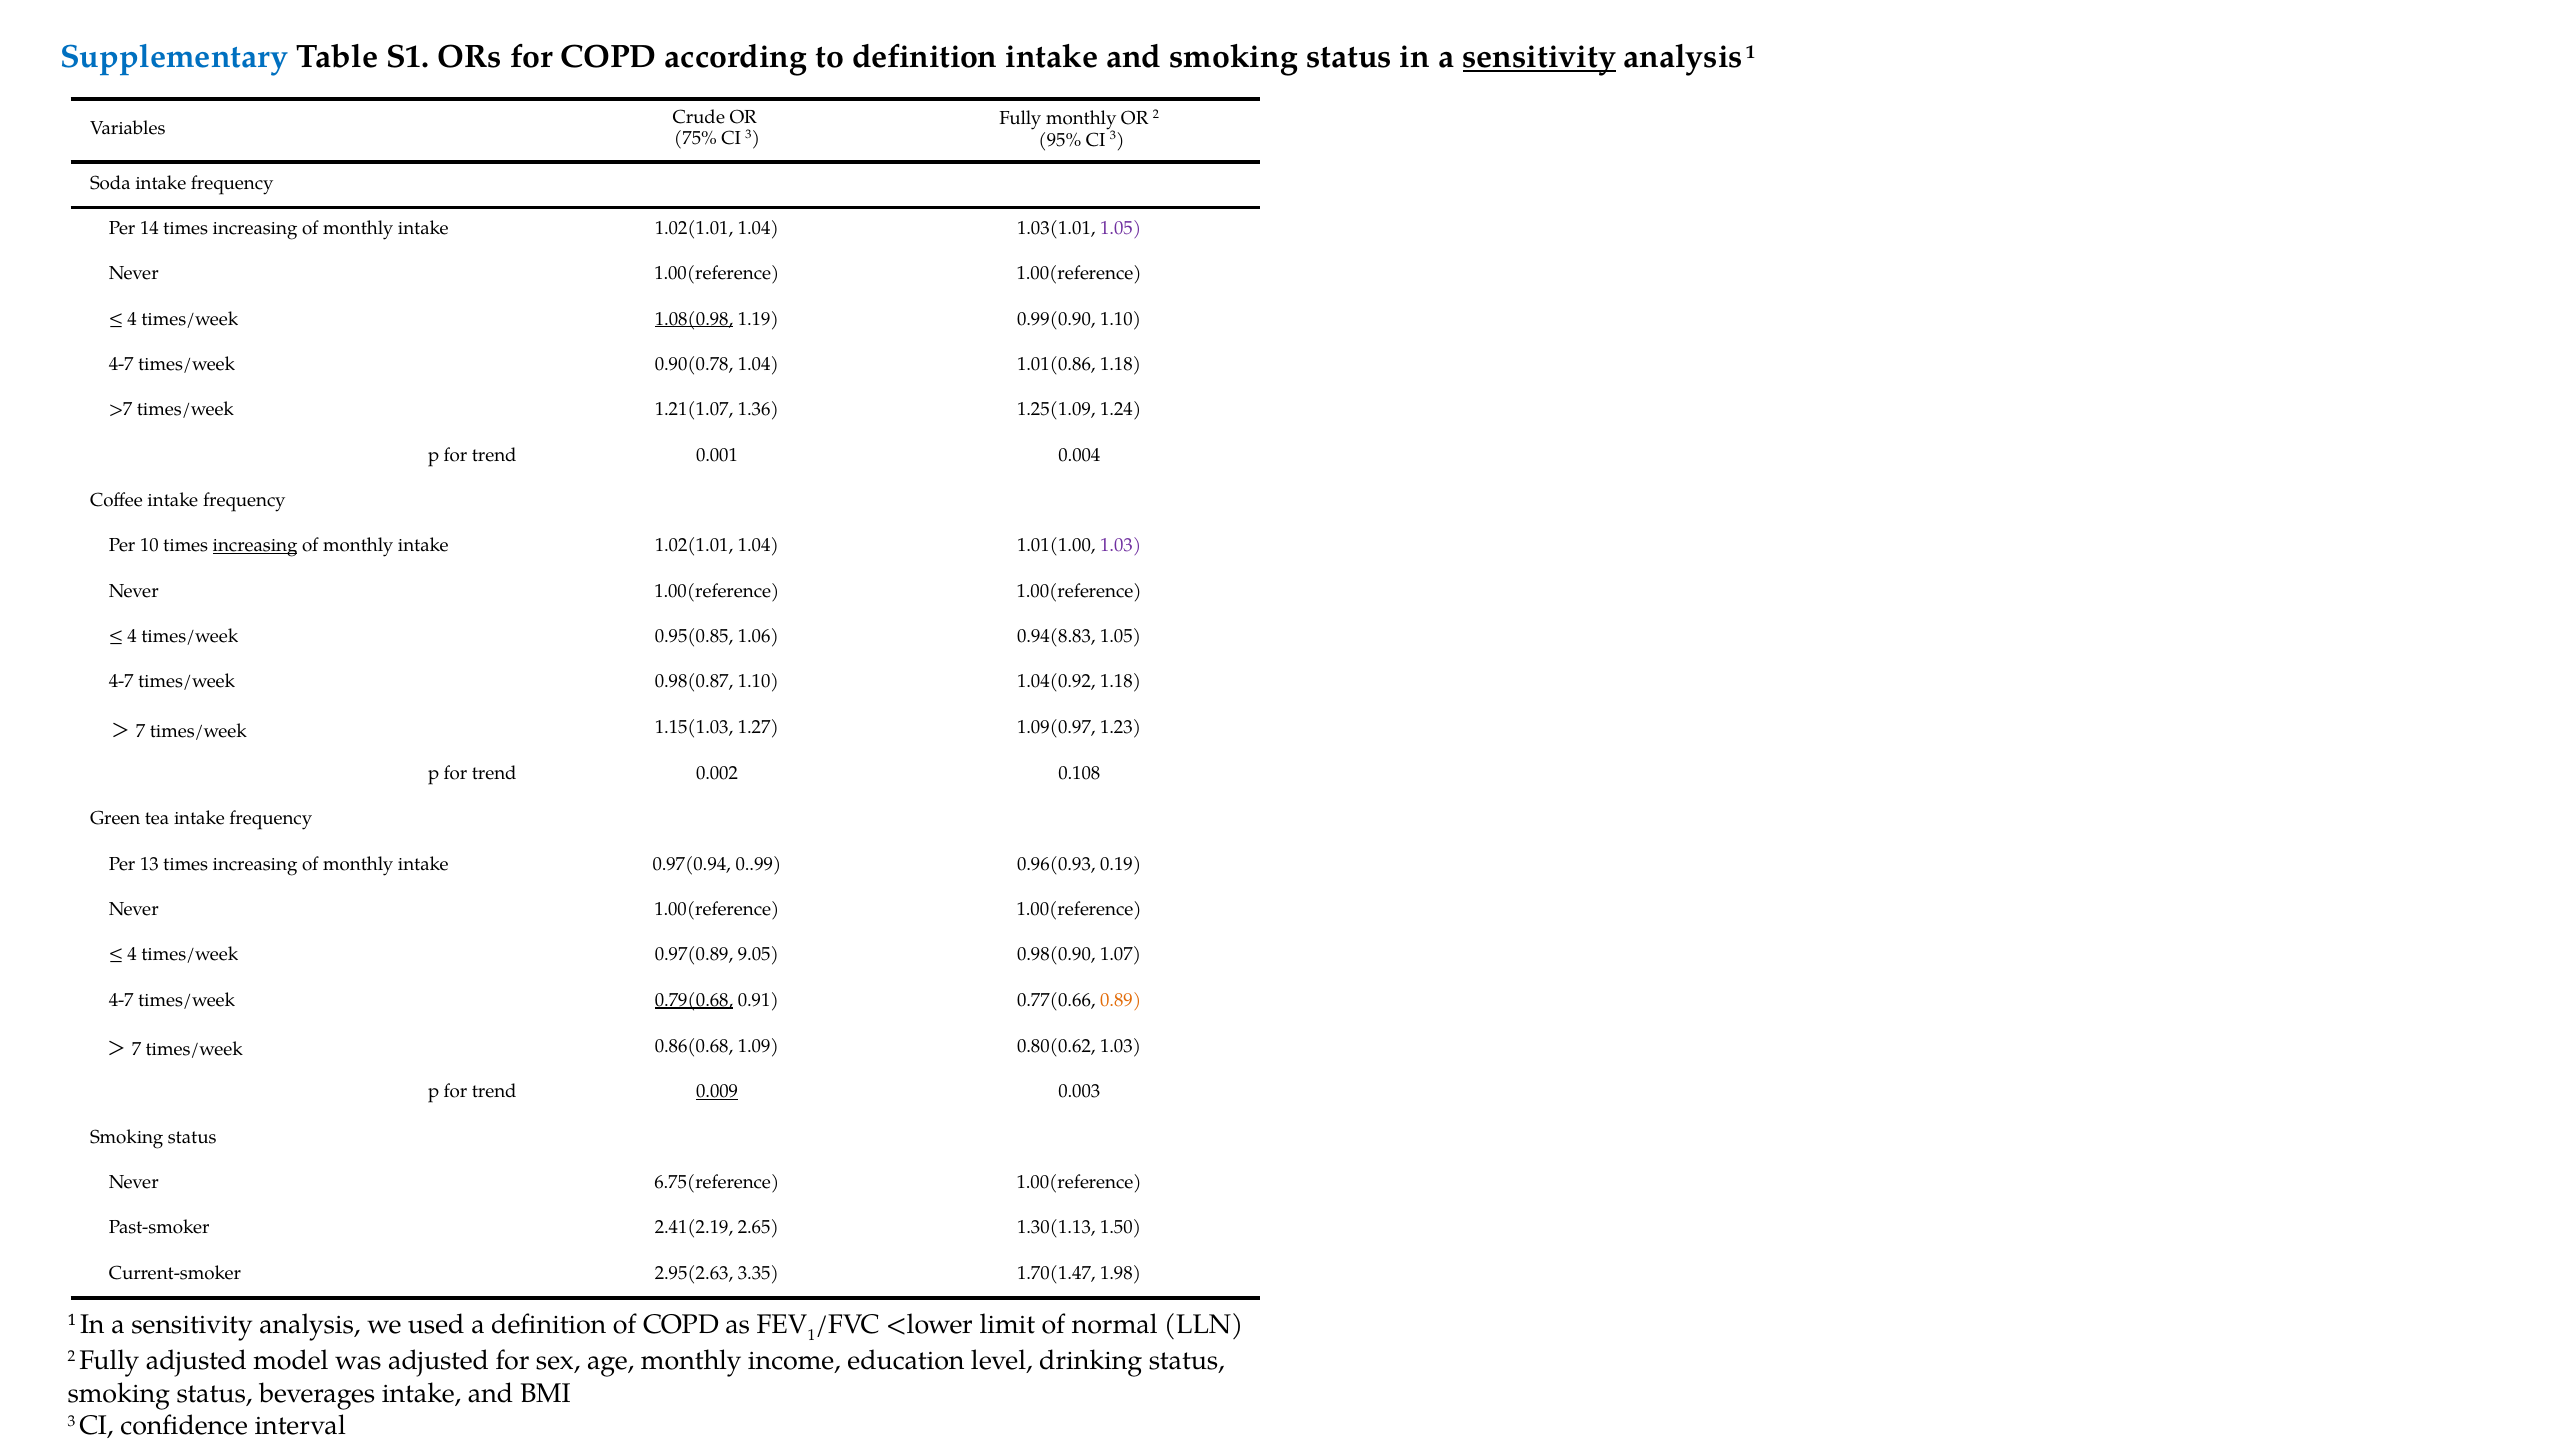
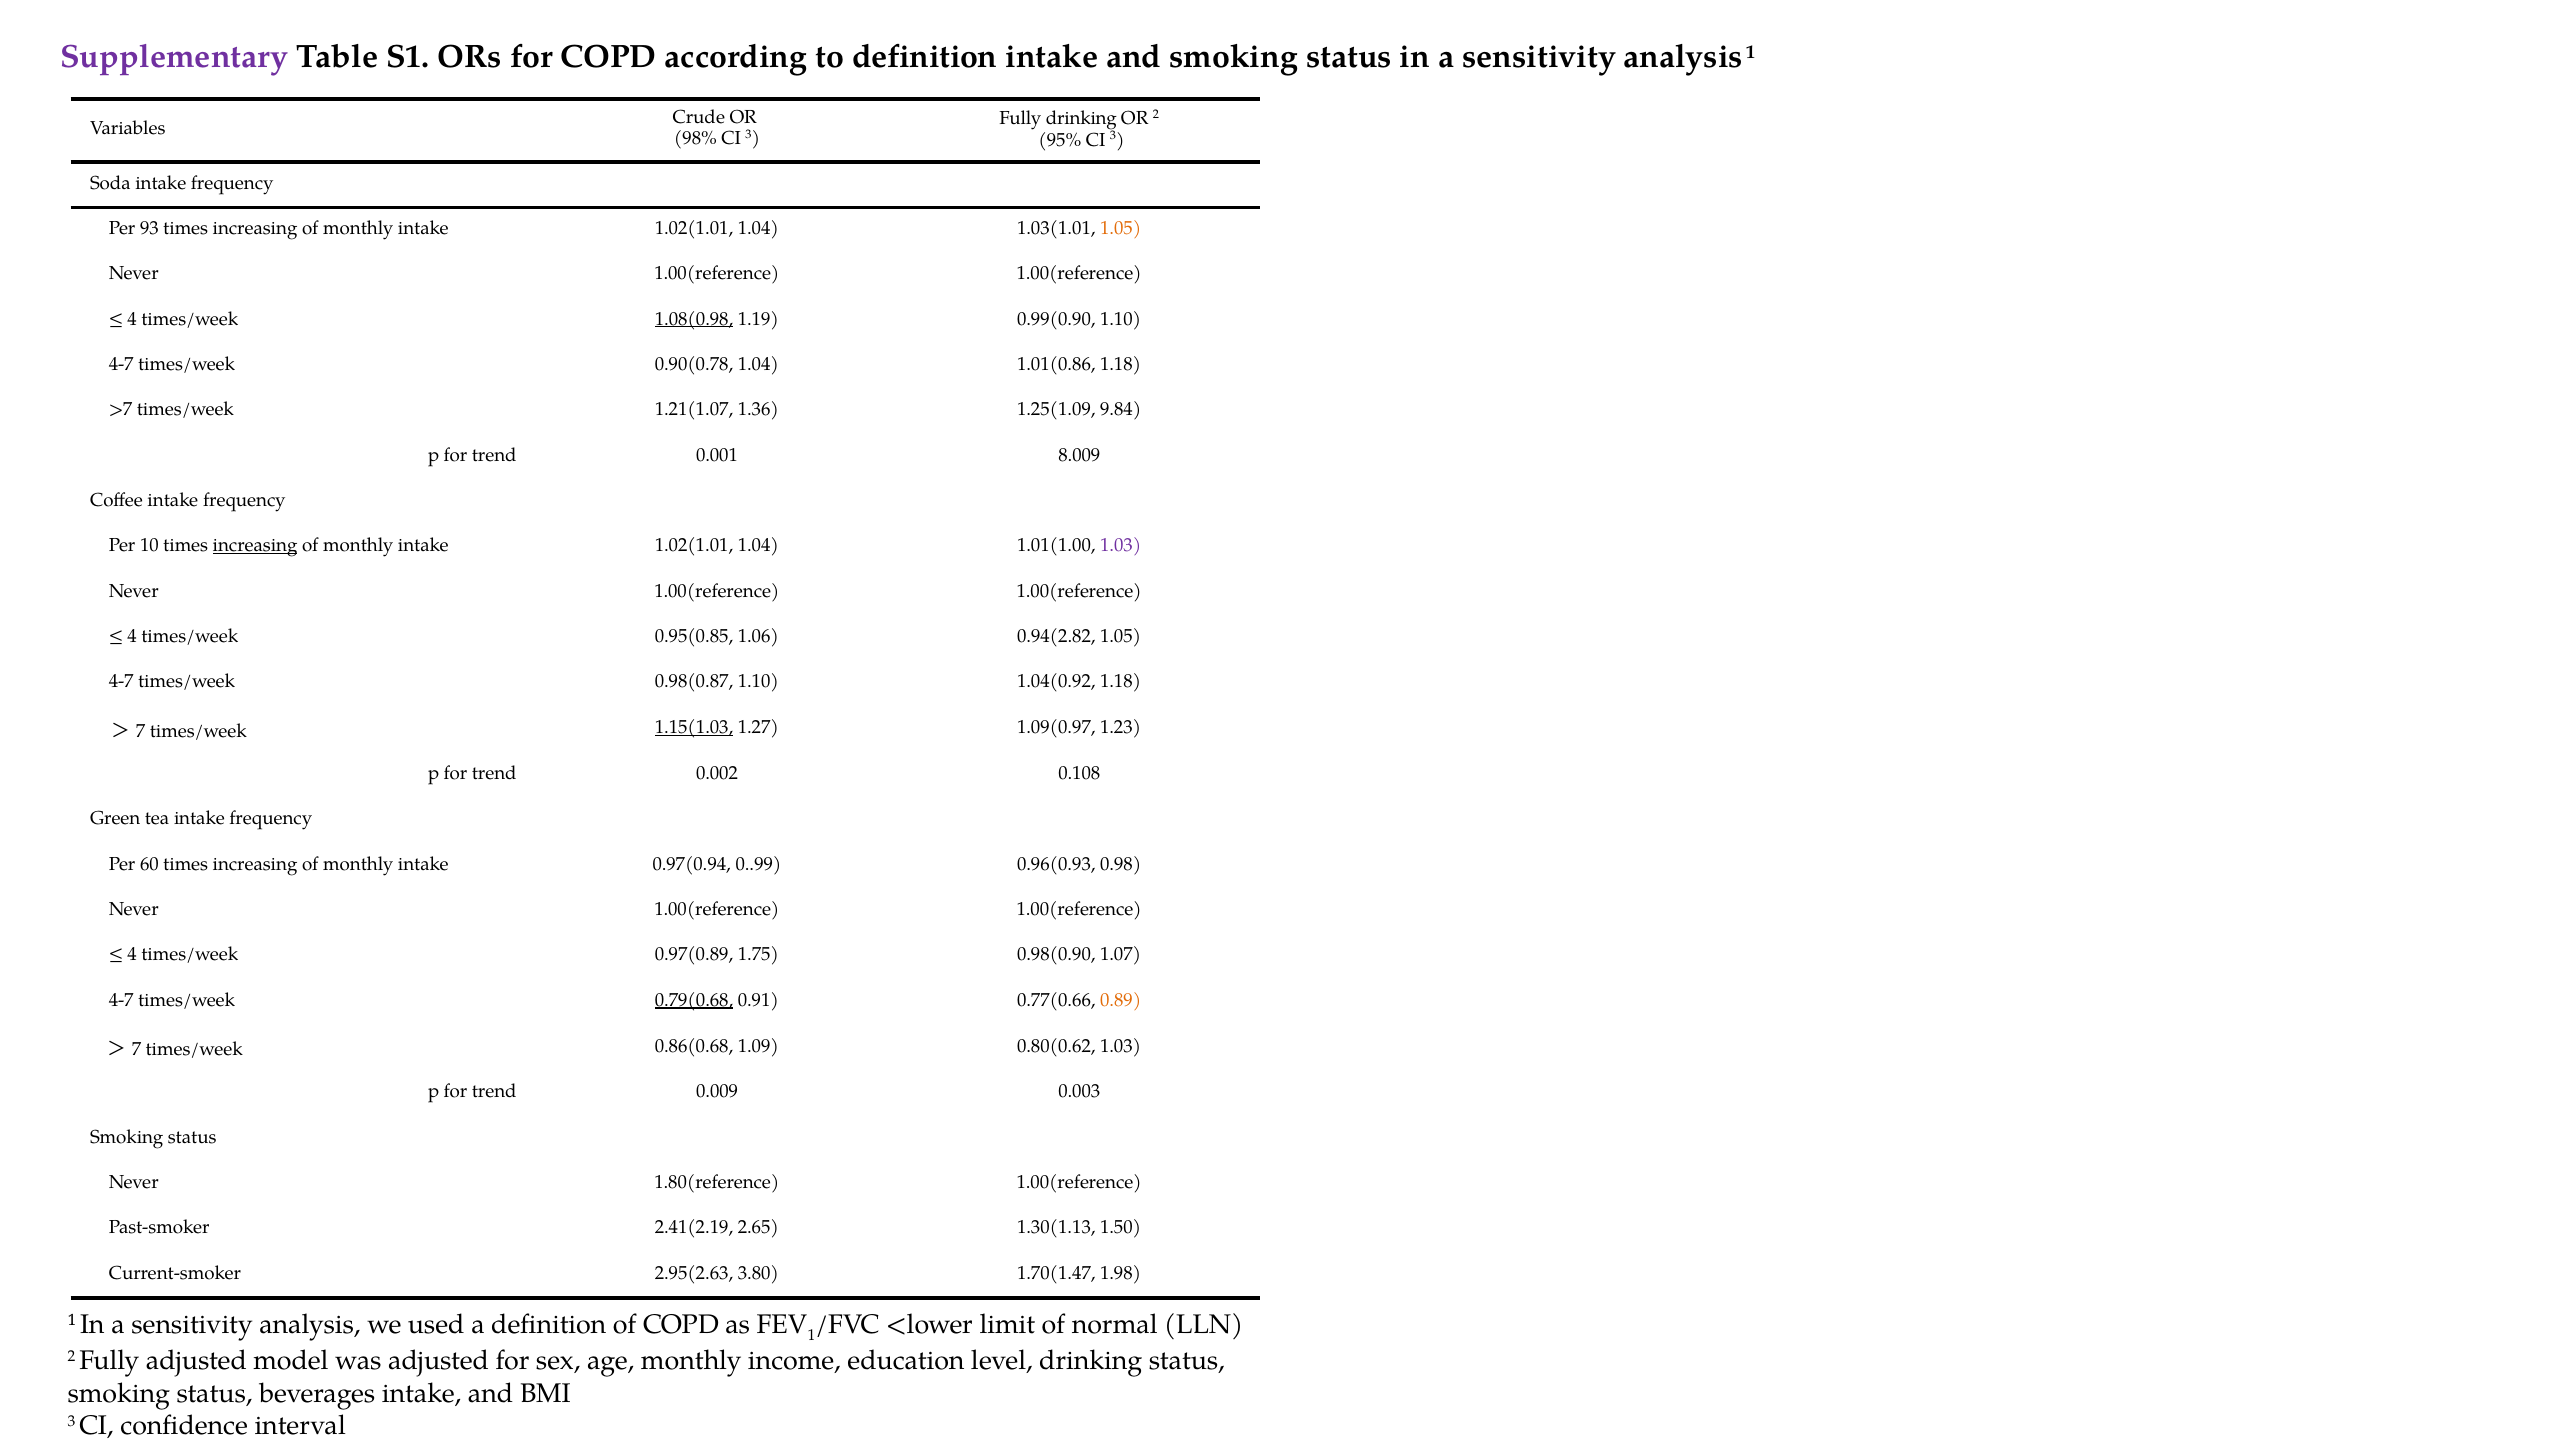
Supplementary colour: blue -> purple
sensitivity at (1539, 57) underline: present -> none
Fully monthly: monthly -> drinking
75%: 75% -> 98%
14: 14 -> 93
1.05 at (1121, 228) colour: purple -> orange
1.24: 1.24 -> 9.84
0.004: 0.004 -> 8.009
0.94(8.83: 0.94(8.83 -> 0.94(2.82
1.15(1.03 underline: none -> present
13: 13 -> 60
0.19: 0.19 -> 0.98
9.05: 9.05 -> 1.75
0.009 underline: present -> none
6.75(reference: 6.75(reference -> 1.80(reference
3.35: 3.35 -> 3.80
